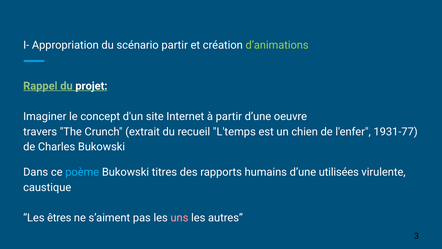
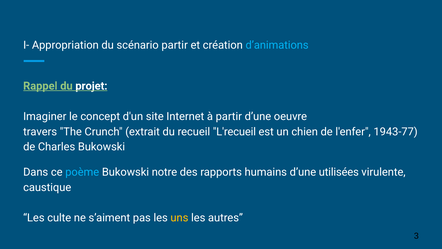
d’animations colour: light green -> light blue
L'temps: L'temps -> L'recueil
1931-77: 1931-77 -> 1943-77
titres: titres -> notre
êtres: êtres -> culte
uns colour: pink -> yellow
